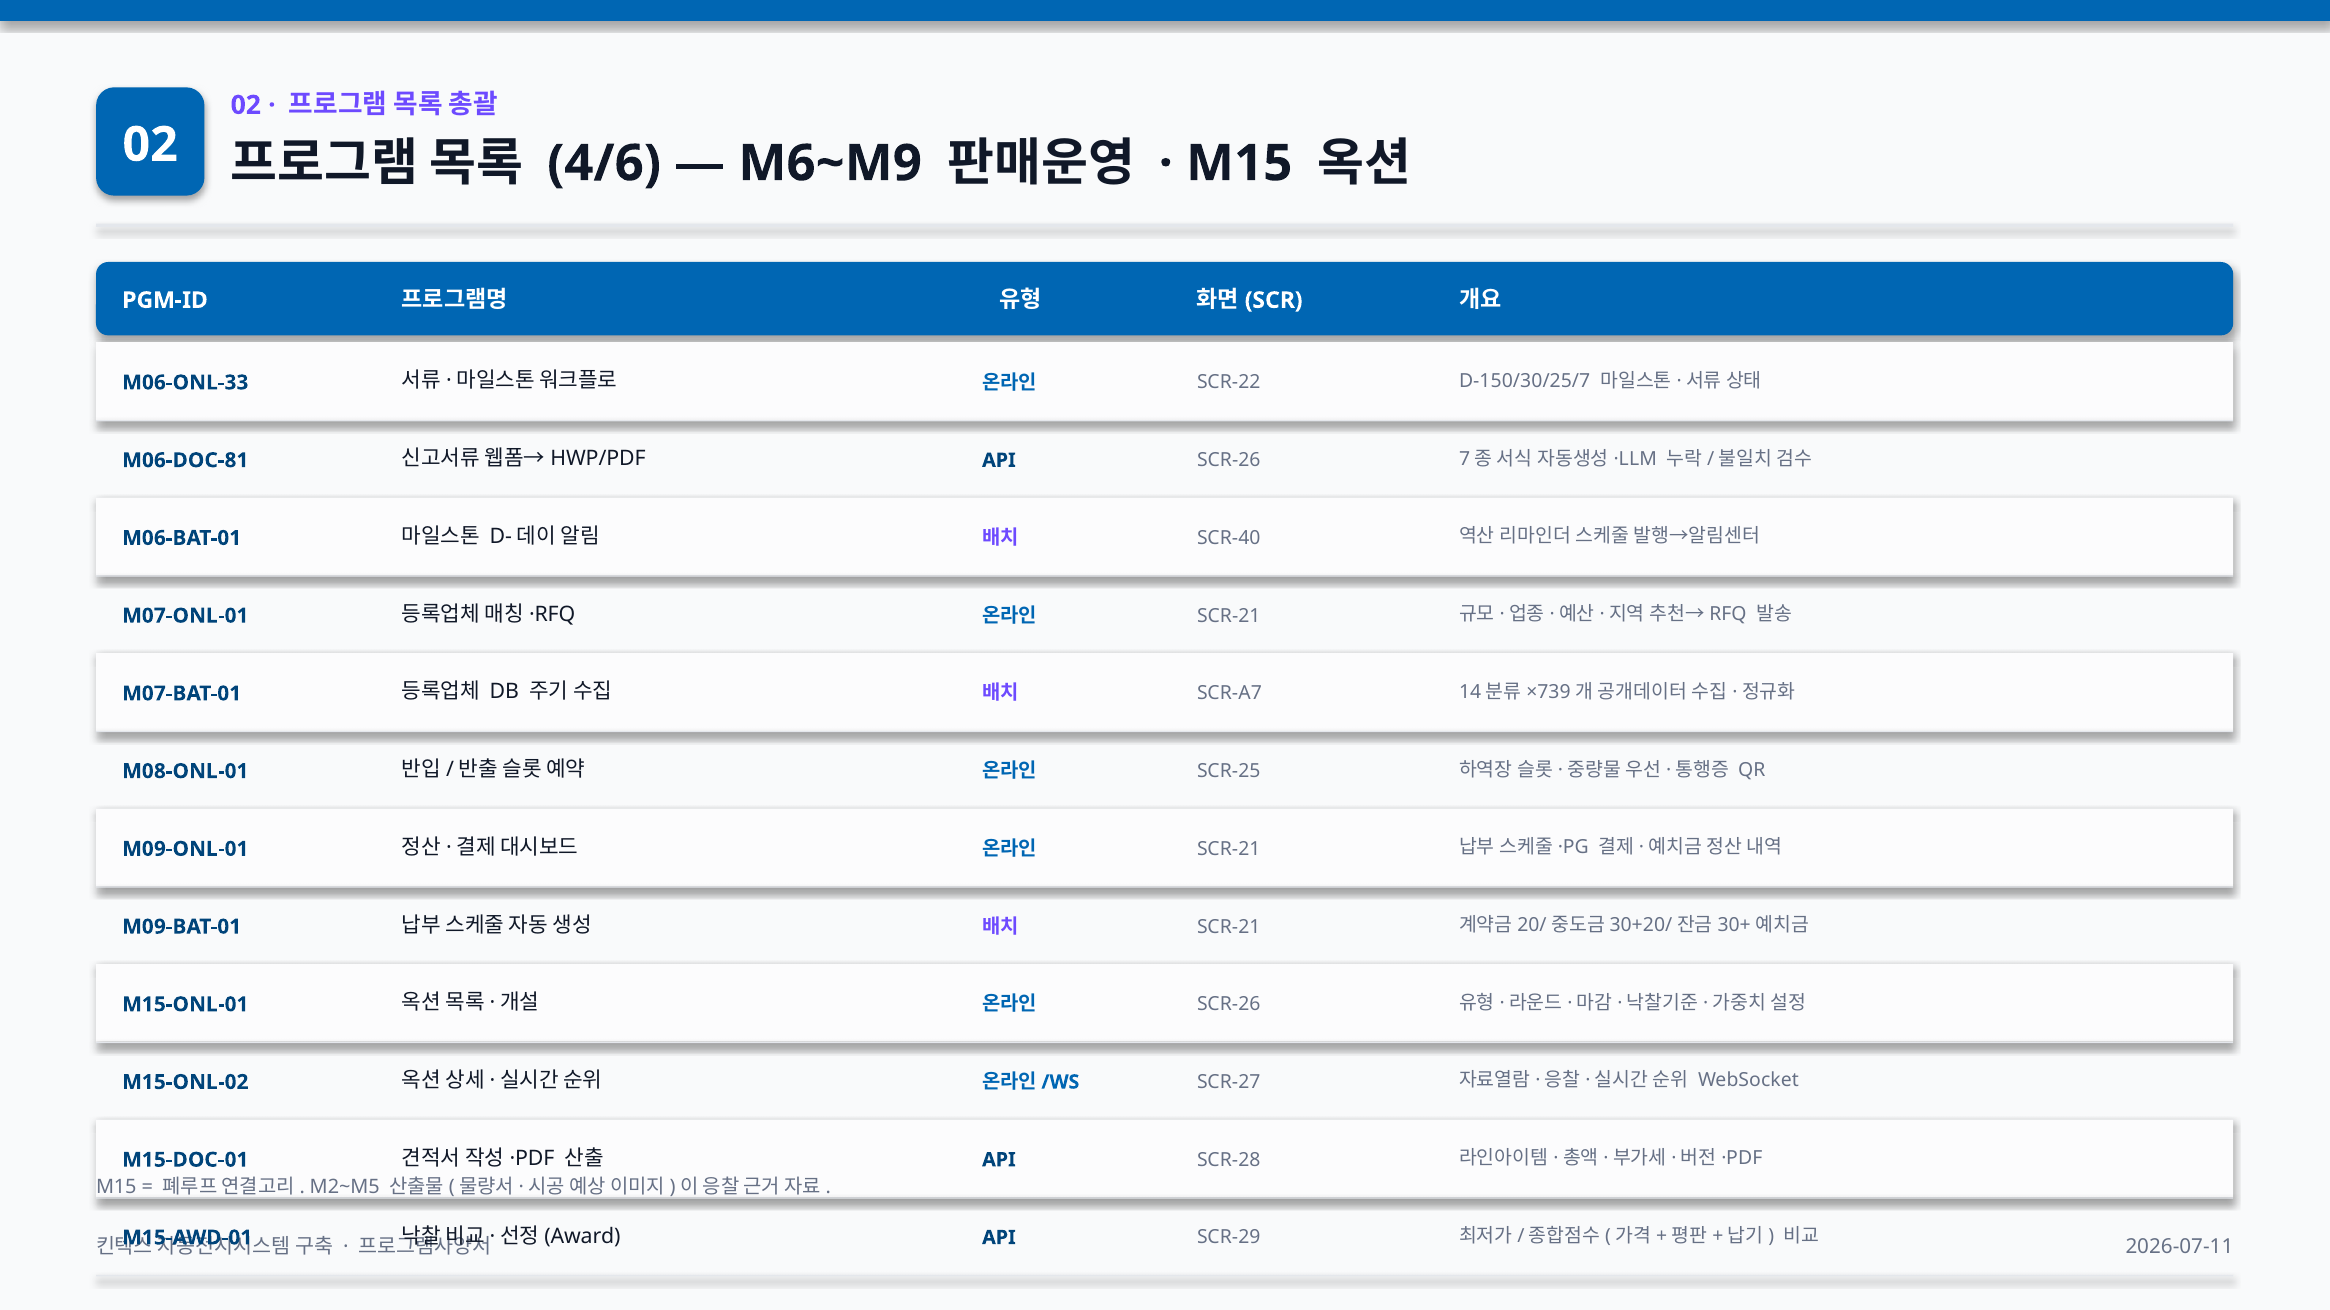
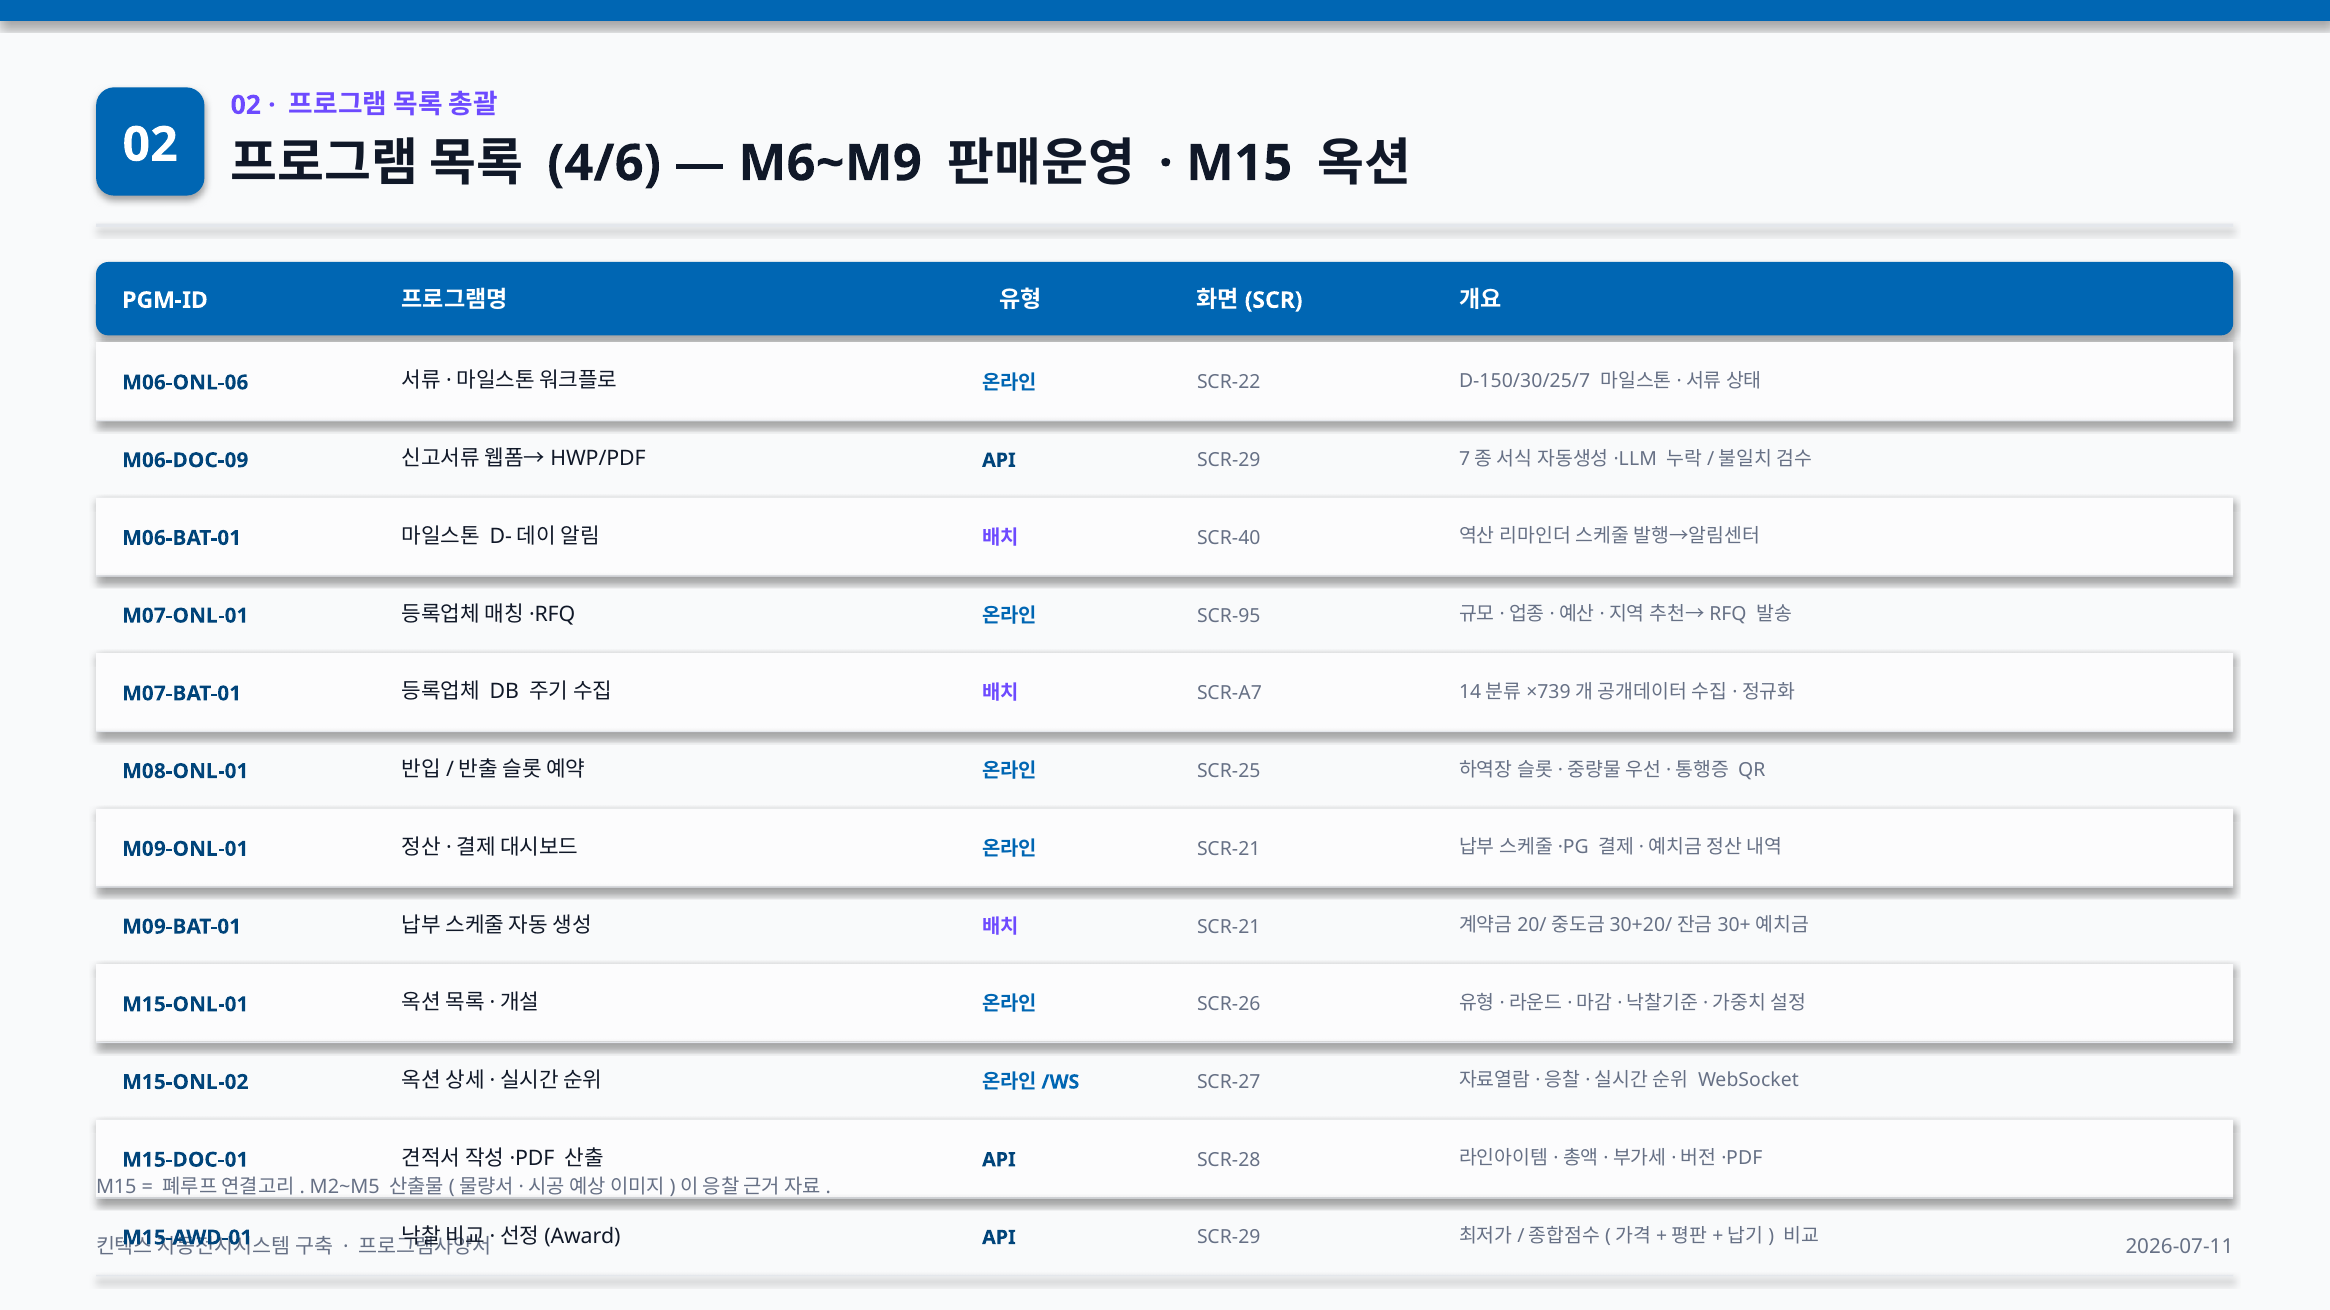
M06-ONL-33: M06-ONL-33 -> M06-ONL-06
M06-DOC-81: M06-DOC-81 -> M06-DOC-09
SCR-26 at (1229, 460): SCR-26 -> SCR-29
SCR-21 at (1229, 616): SCR-21 -> SCR-95
